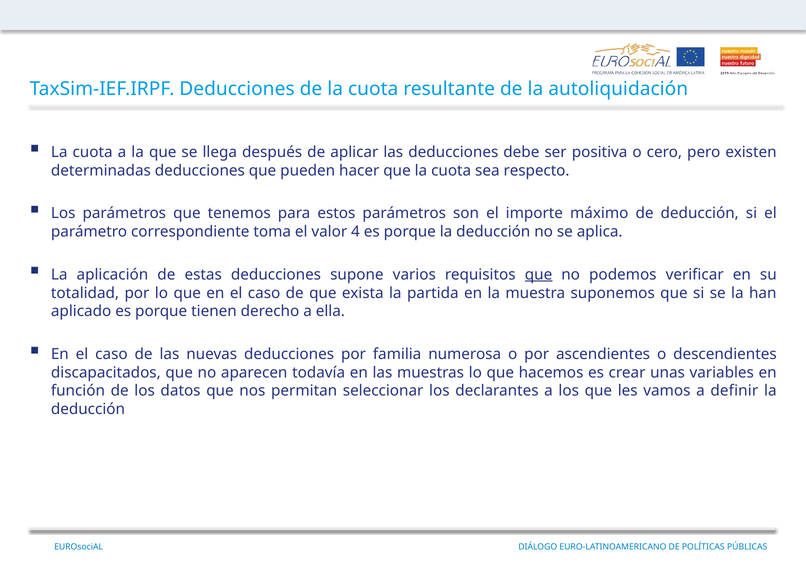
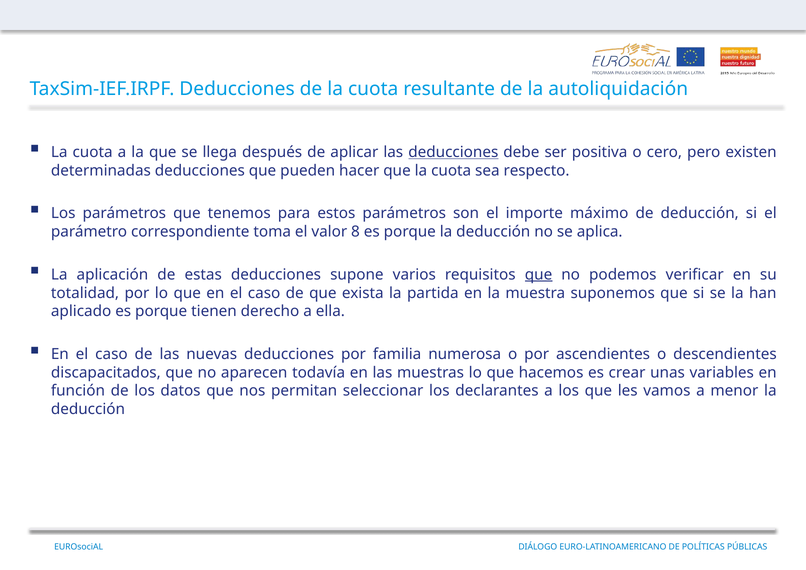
deducciones at (453, 152) underline: none -> present
4: 4 -> 8
definir: definir -> menor
